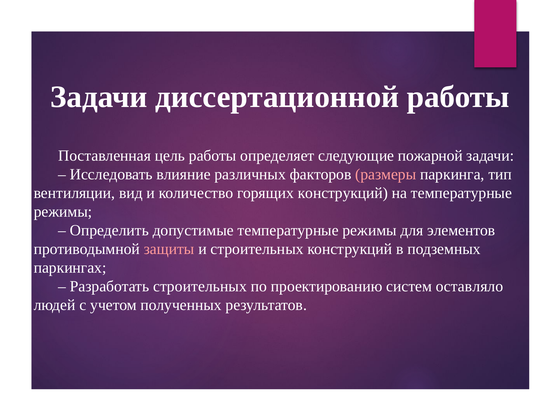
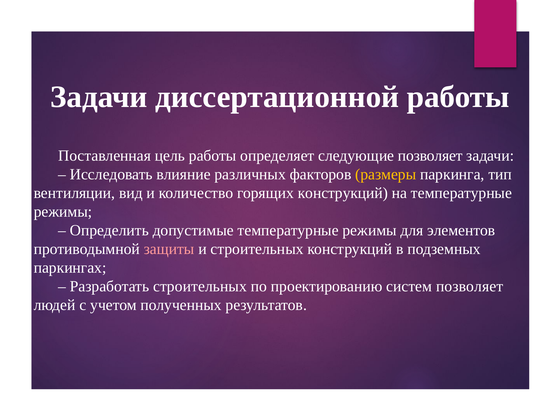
следующие пожарной: пожарной -> позволяет
размеры colour: pink -> yellow
систем оставляло: оставляло -> позволяет
